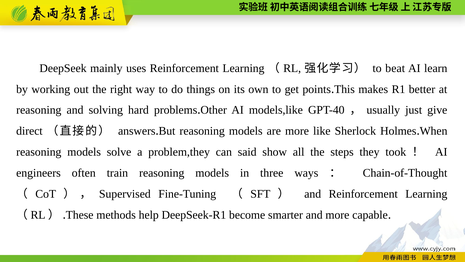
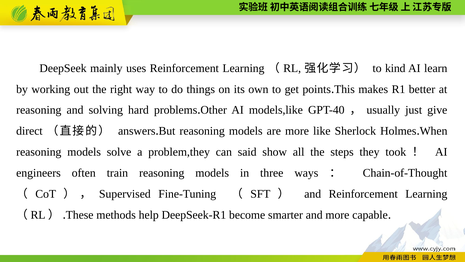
beat: beat -> kind
